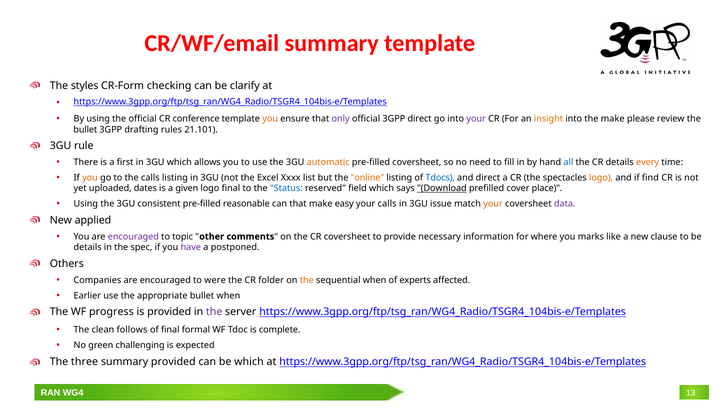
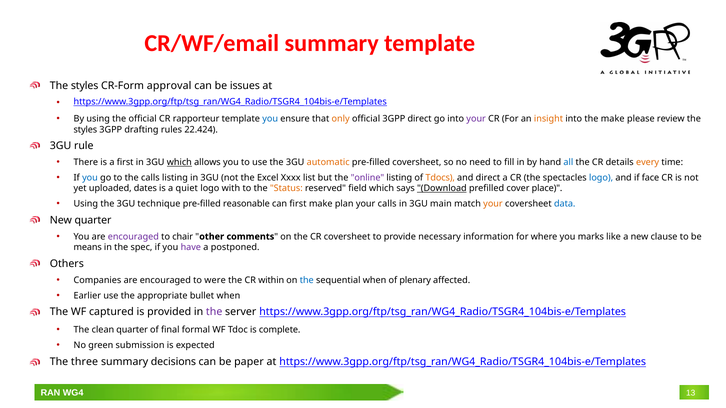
checking: checking -> approval
clarify: clarify -> issues
conference: conference -> rapporteur
you at (270, 119) colour: orange -> blue
only colour: purple -> orange
bullet at (85, 130): bullet -> styles
21.101: 21.101 -> 22.424
which at (179, 162) underline: none -> present
you at (90, 178) colour: orange -> blue
online colour: orange -> purple
Tdocs colour: blue -> orange
logo at (601, 178) colour: orange -> blue
find: find -> face
given: given -> quiet
logo final: final -> with
Status colour: blue -> orange
consistent: consistent -> technique
can that: that -> first
easy: easy -> plan
issue: issue -> main
data colour: purple -> blue
New applied: applied -> quarter
topic: topic -> chair
details at (88, 248): details -> means
folder: folder -> within
the at (307, 280) colour: orange -> blue
experts: experts -> plenary
progress: progress -> captured
clean follows: follows -> quarter
challenging: challenging -> submission
summary provided: provided -> decisions
be which: which -> paper
